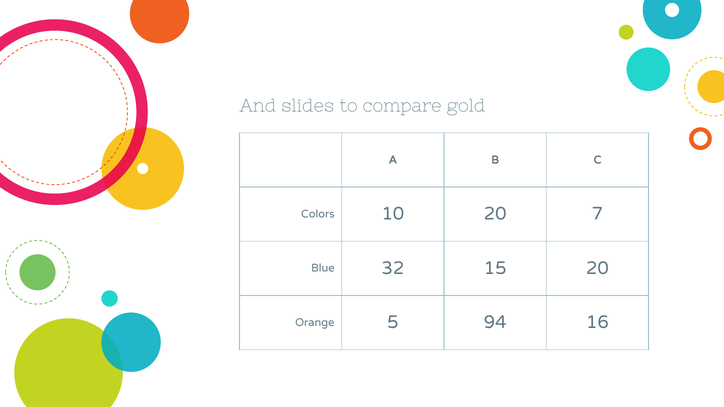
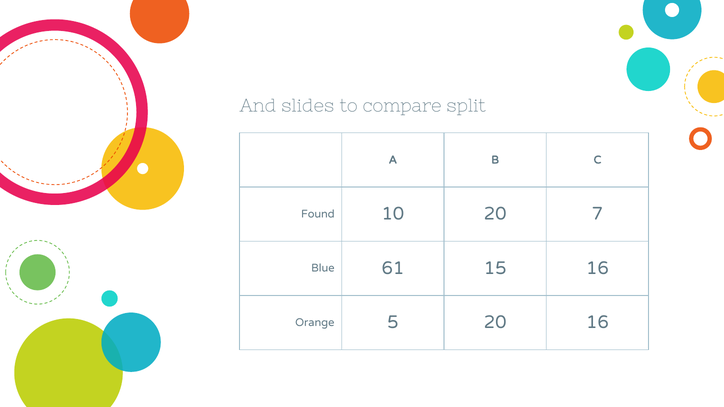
gold: gold -> split
Colors: Colors -> Found
32: 32 -> 61
15 20: 20 -> 16
5 94: 94 -> 20
